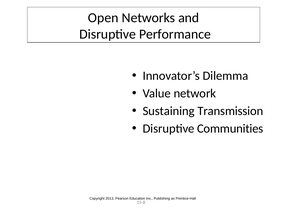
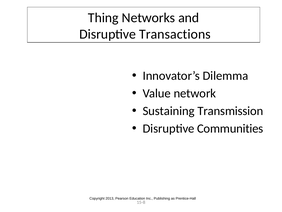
Open: Open -> Thing
Performance: Performance -> Transactions
